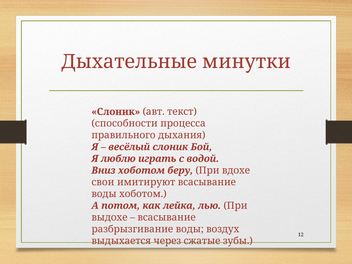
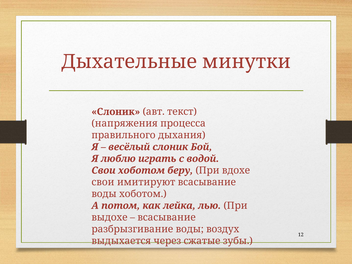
способности: способности -> напряжения
Вниз at (104, 170): Вниз -> Свои
